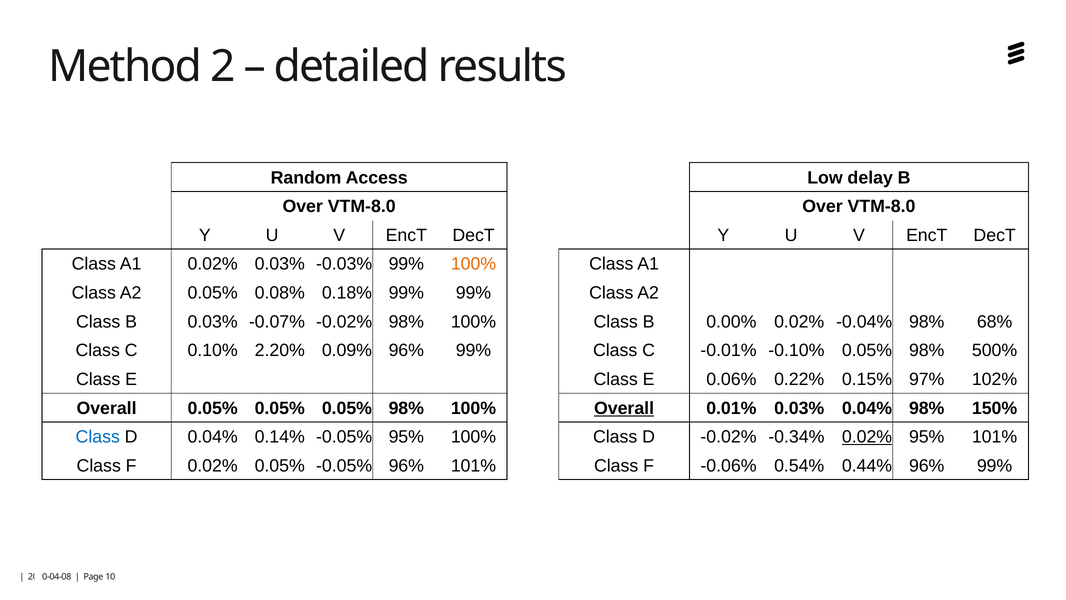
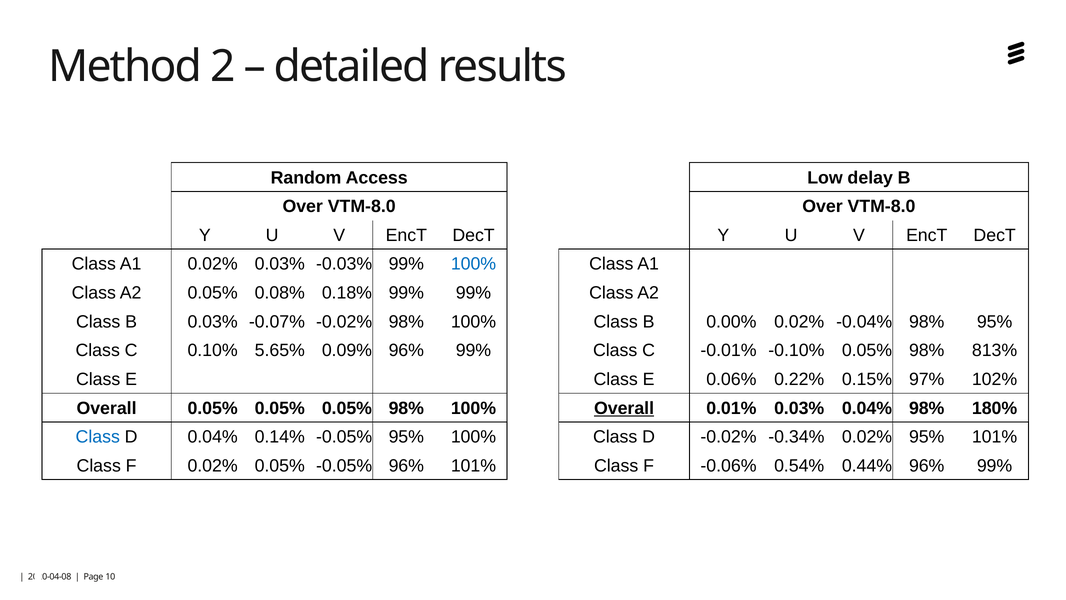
100% at (474, 264) colour: orange -> blue
98% 68%: 68% -> 95%
2.20%: 2.20% -> 5.65%
500%: 500% -> 813%
150%: 150% -> 180%
0.02% at (867, 437) underline: present -> none
